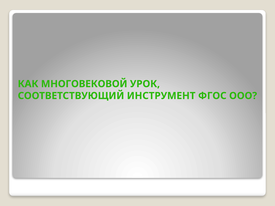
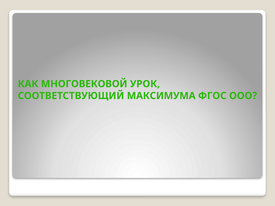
ИНСТРУМЕНТ: ИНСТРУМЕНТ -> МАКСИМУМА
